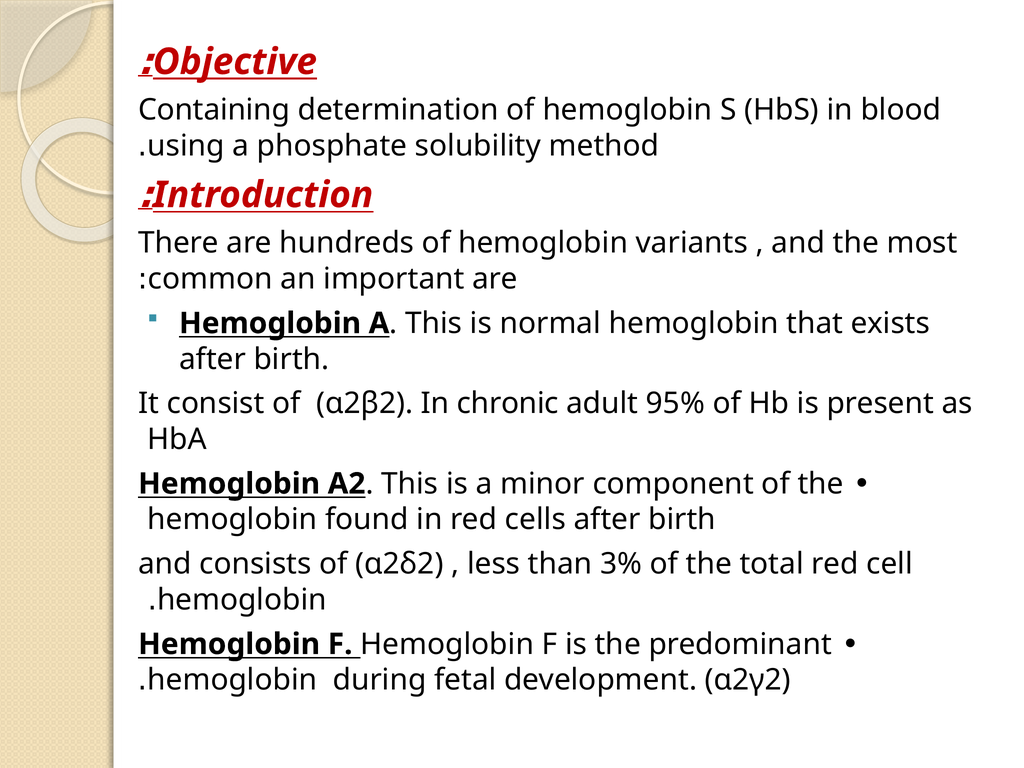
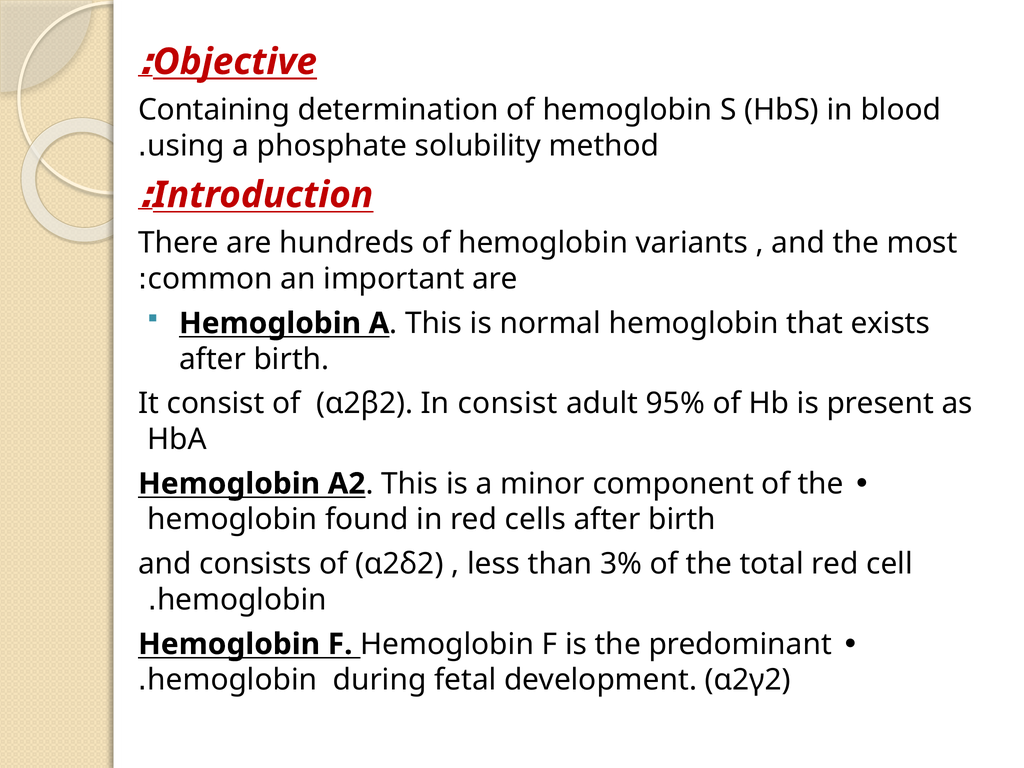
In chronic: chronic -> consist
